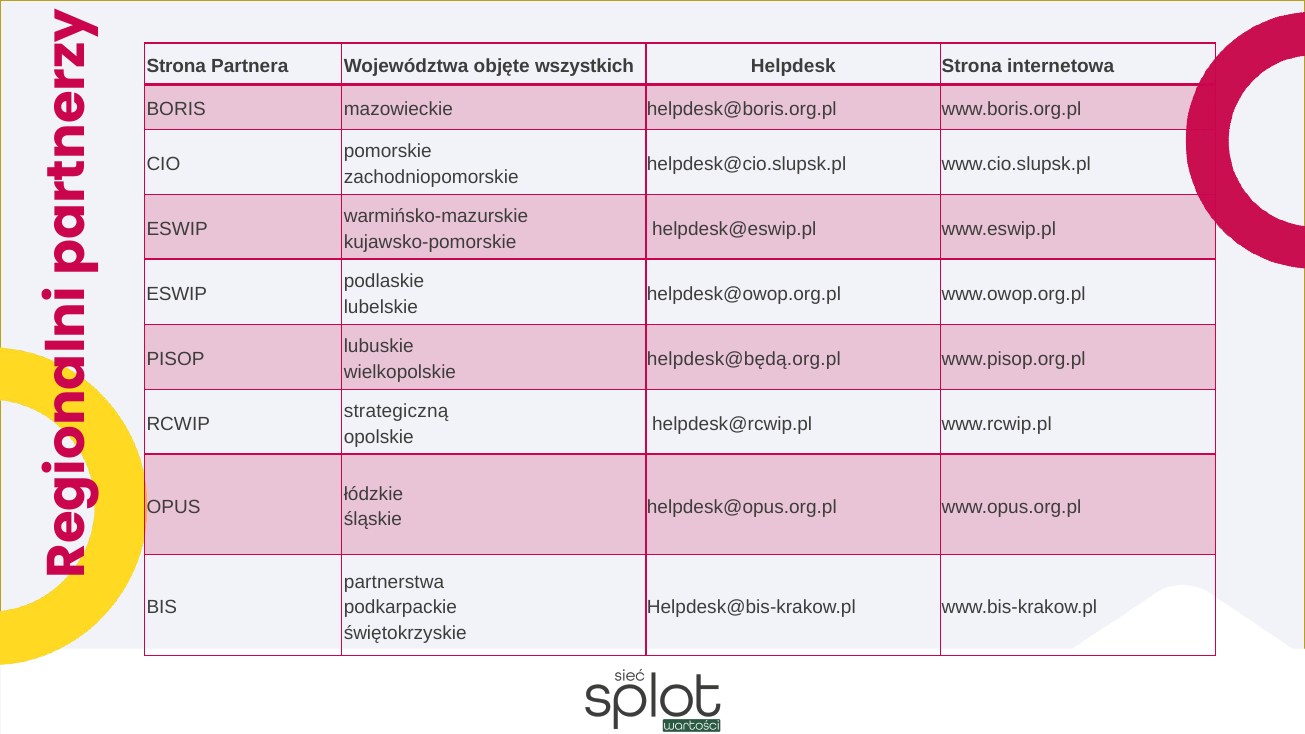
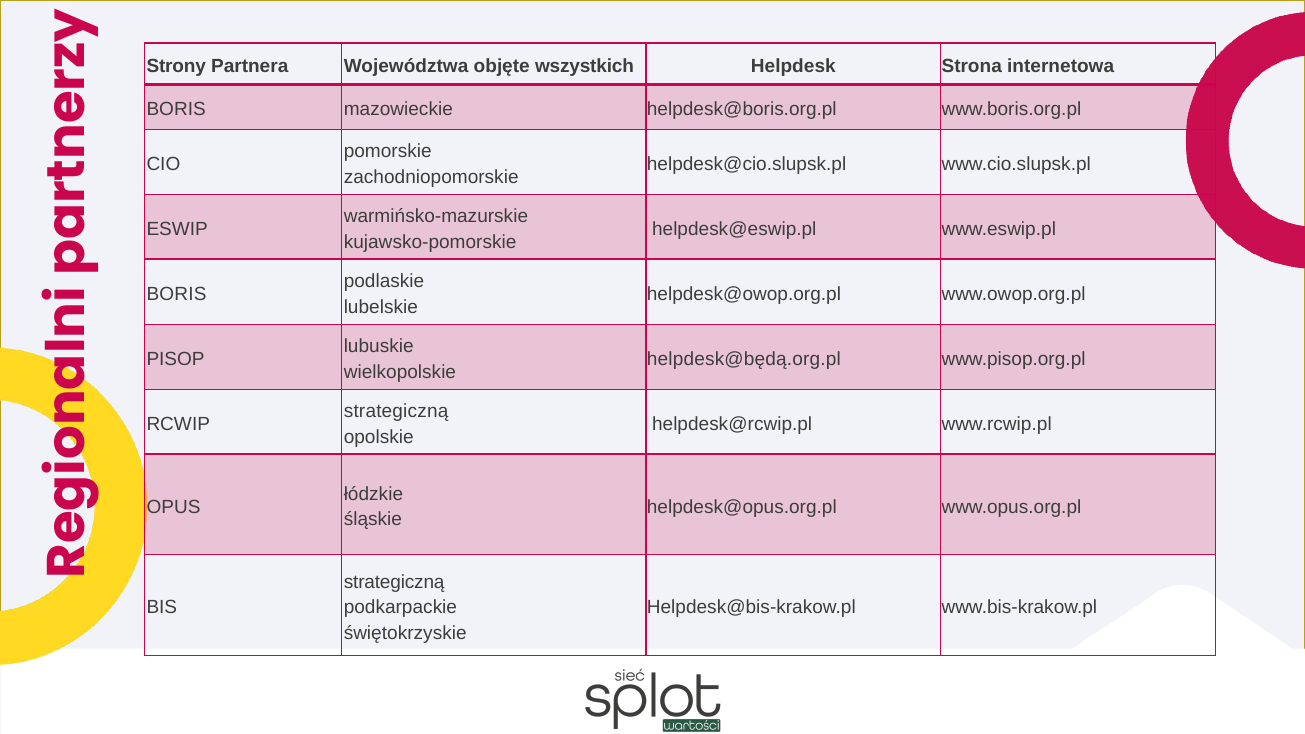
Strona at (176, 66): Strona -> Strony
ESWIP at (177, 294): ESWIP -> BORIS
partnerstwa at (394, 582): partnerstwa -> strategiczną
